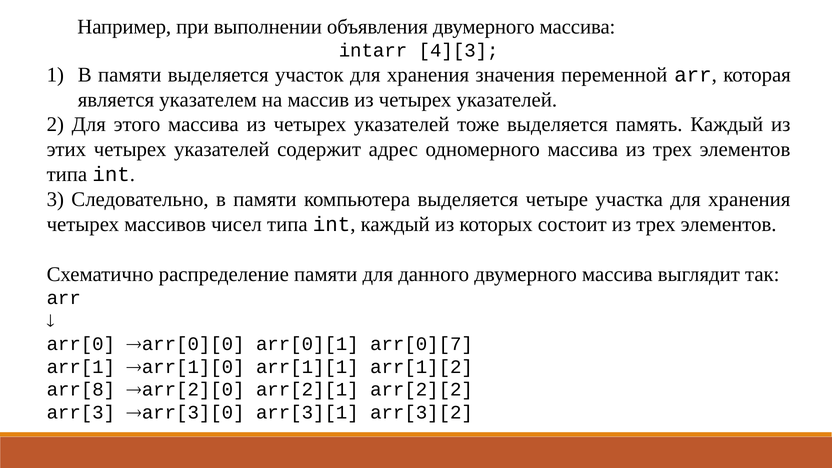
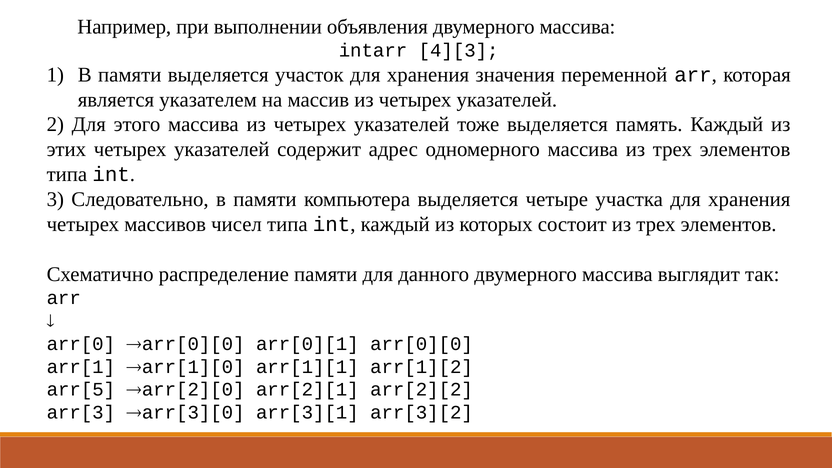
arr[0][7: arr[0][7 -> arr[0][0
arr[8: arr[8 -> arr[5
